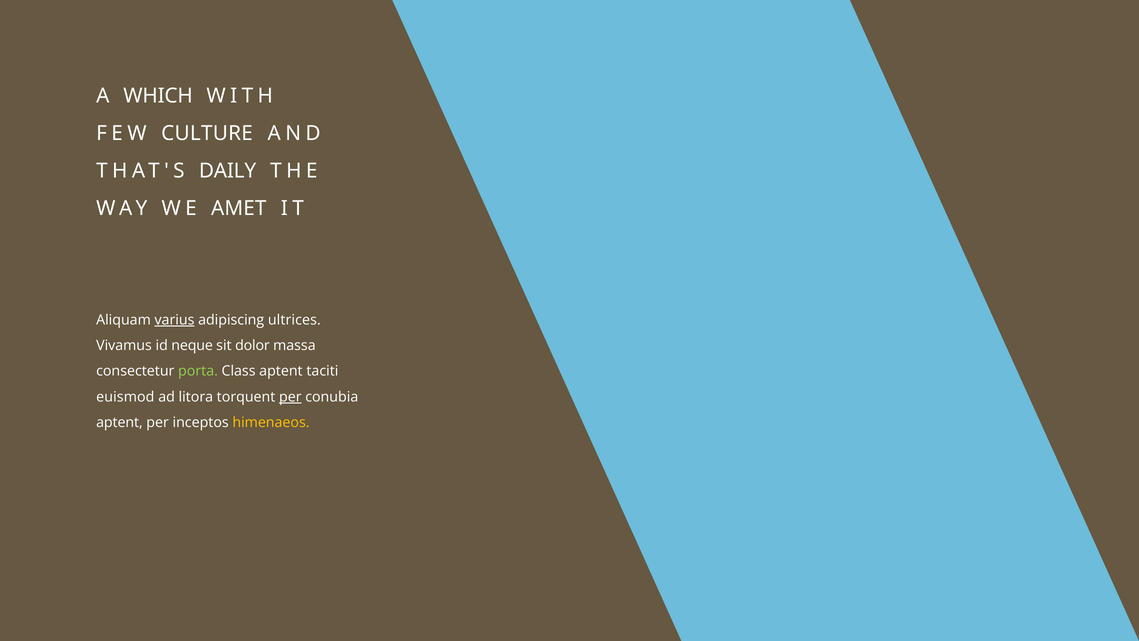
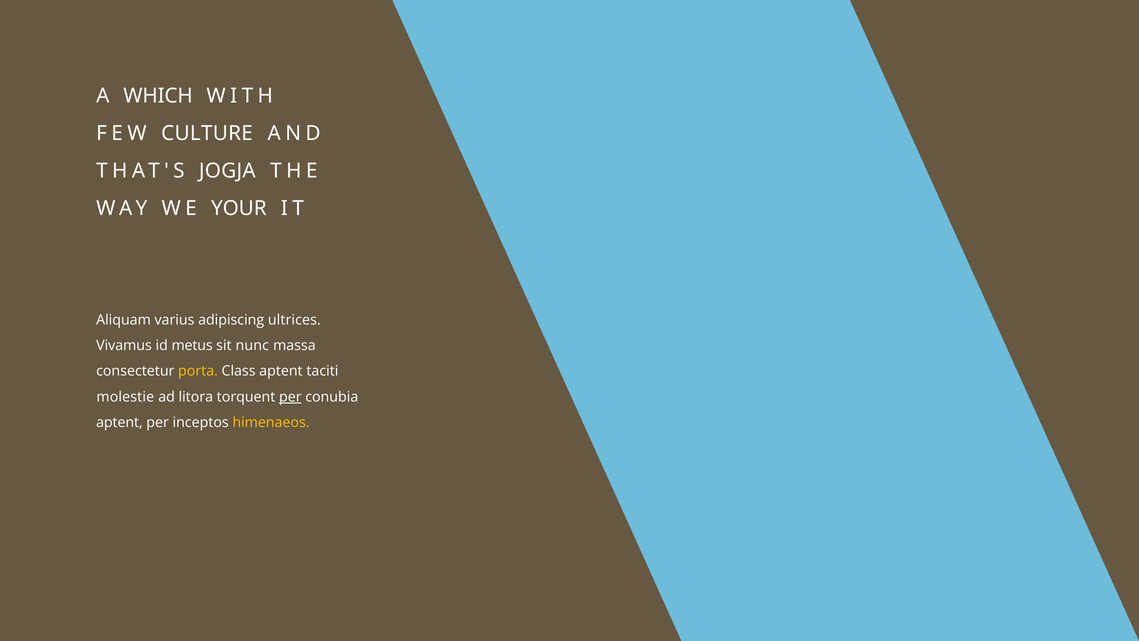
DAILY: DAILY -> JOGJA
AMET: AMET -> YOUR
varius underline: present -> none
neque: neque -> metus
dolor: dolor -> nunc
porta colour: light green -> yellow
euismod: euismod -> molestie
